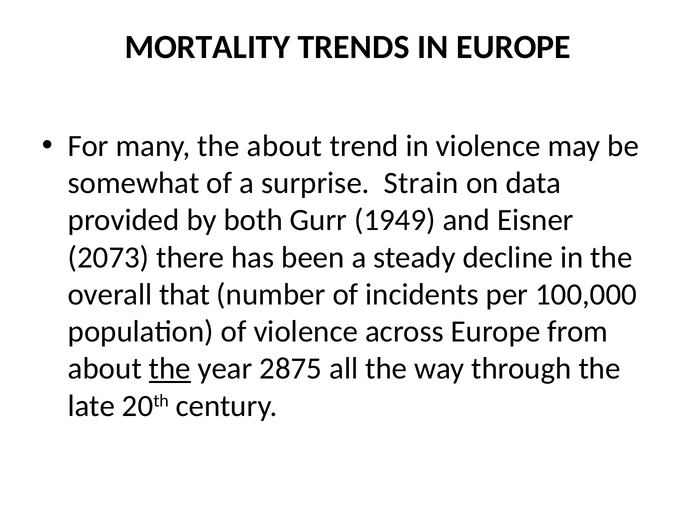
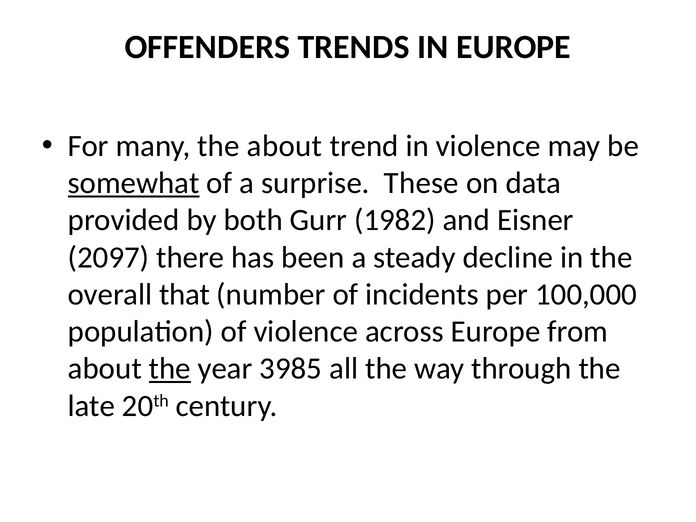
MORTALITY: MORTALITY -> OFFENDERS
somewhat underline: none -> present
Strain: Strain -> These
1949: 1949 -> 1982
2073: 2073 -> 2097
2875: 2875 -> 3985
